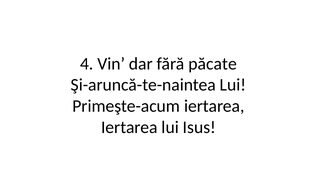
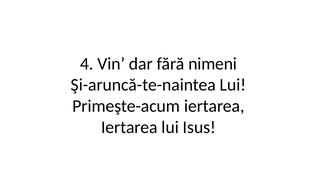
păcate: păcate -> nimeni
